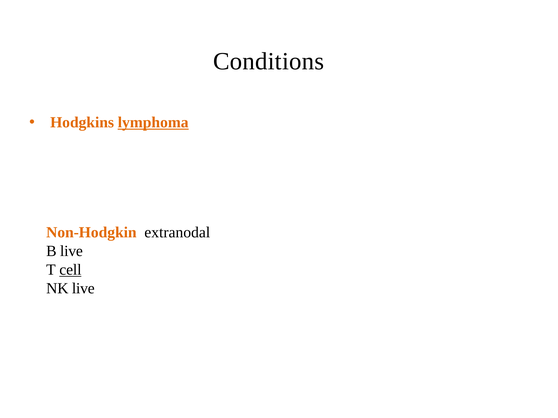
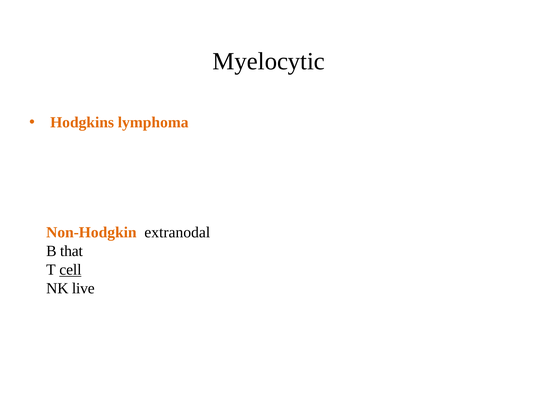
Conditions: Conditions -> Myelocytic
lymphoma underline: present -> none
B live: live -> that
